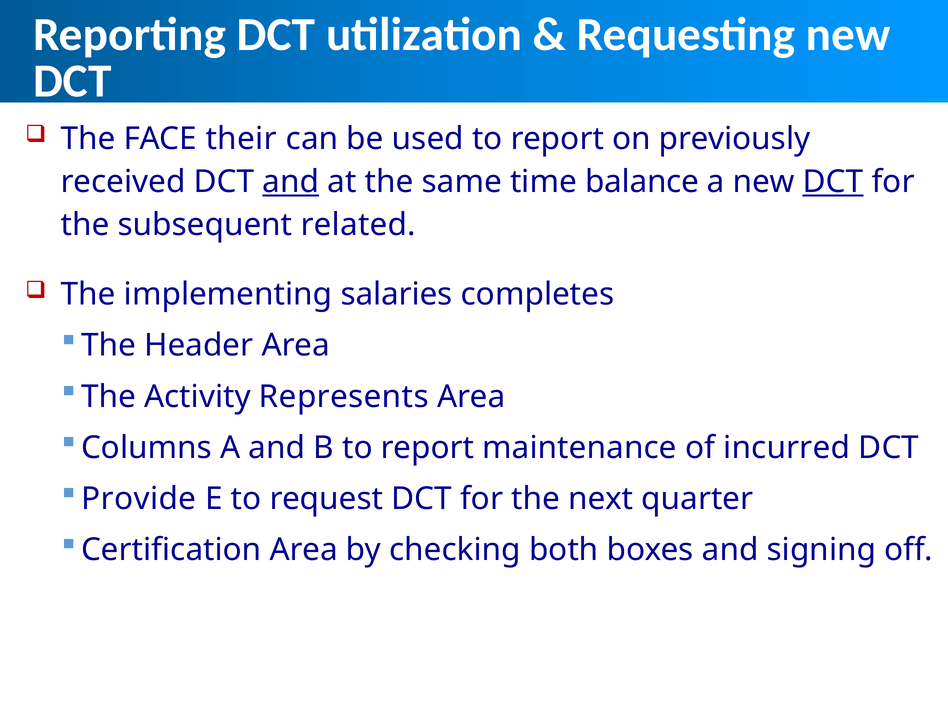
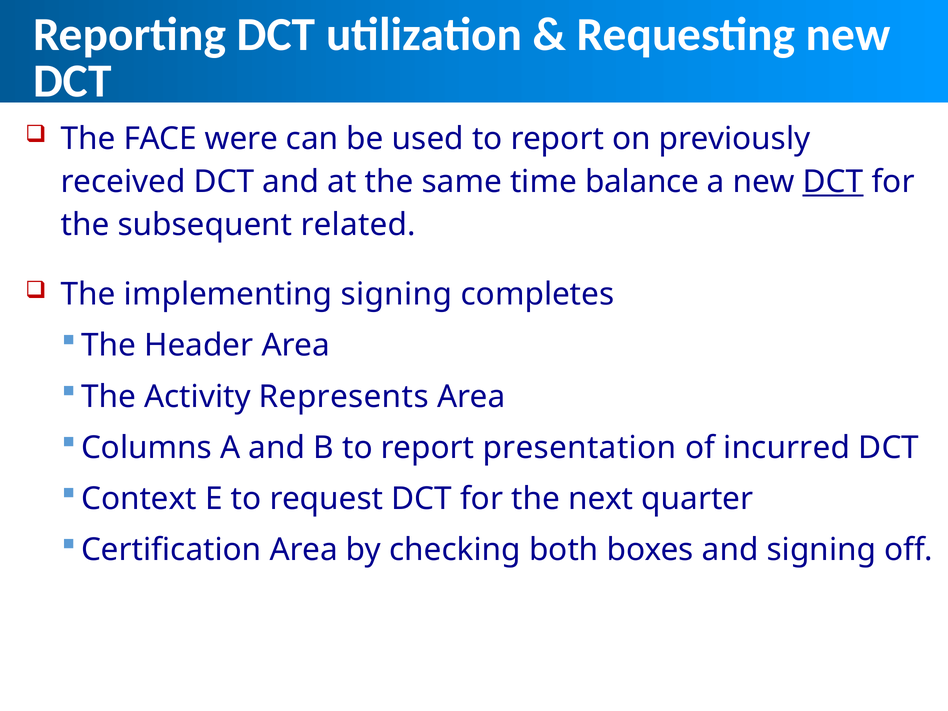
their: their -> were
and at (291, 182) underline: present -> none
implementing salaries: salaries -> signing
maintenance: maintenance -> presentation
Provide: Provide -> Context
